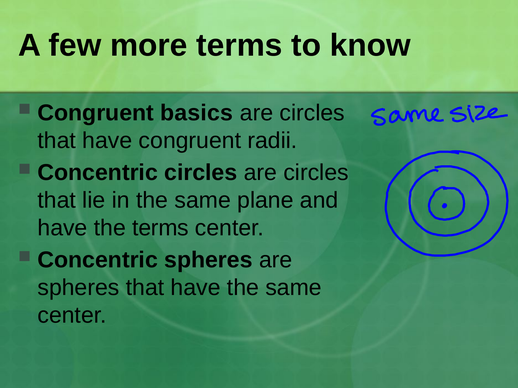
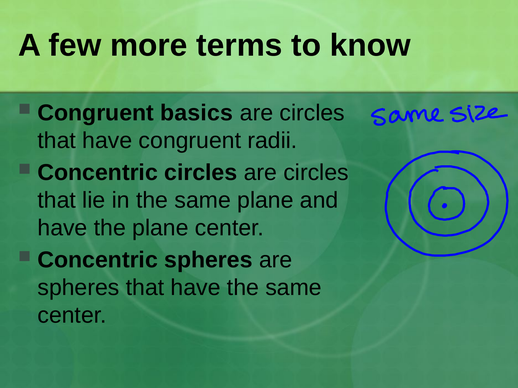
the terms: terms -> plane
